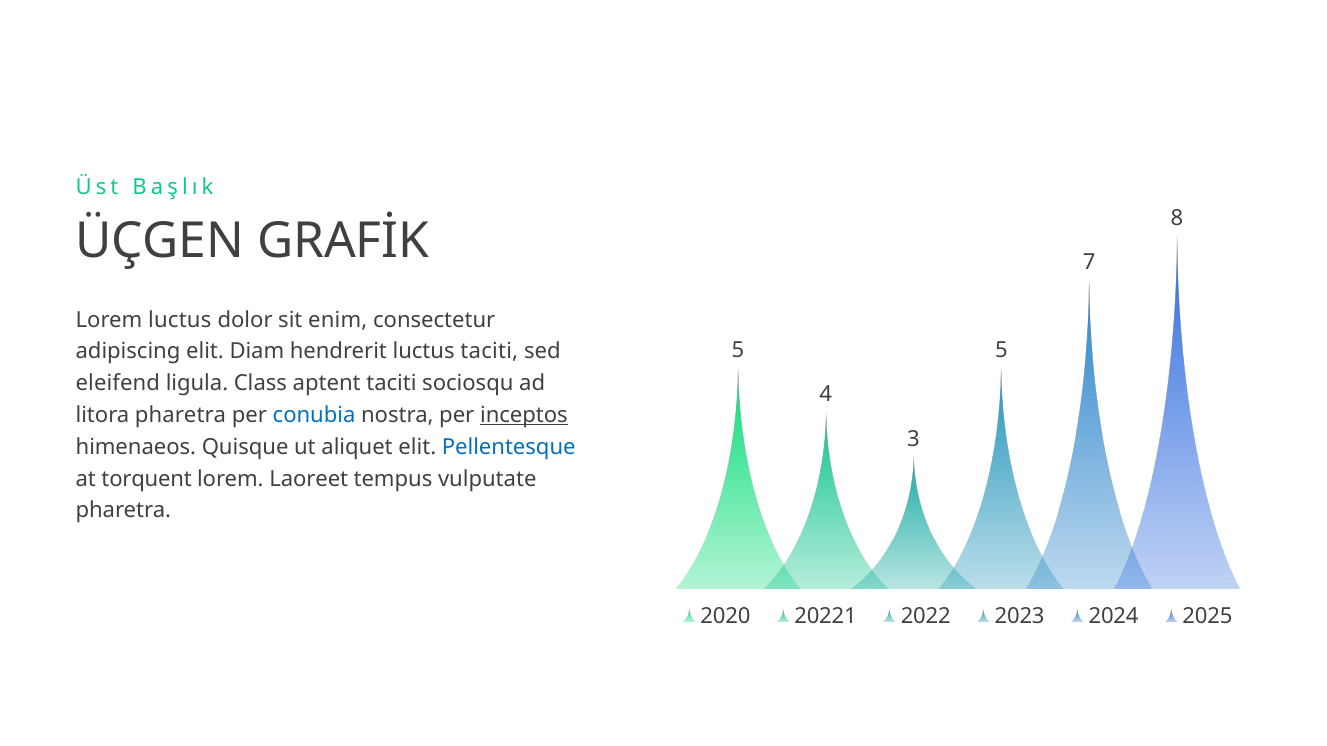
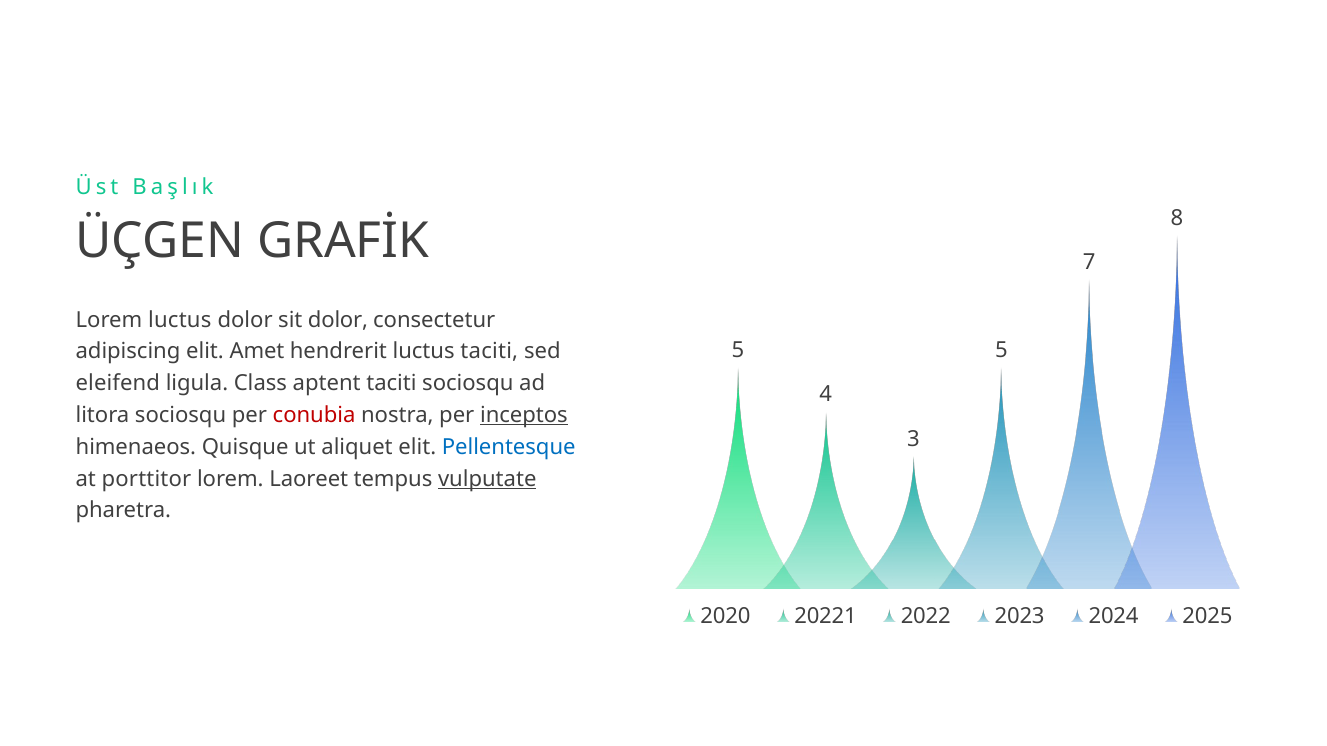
sit enim: enim -> dolor
Diam: Diam -> Amet
litora pharetra: pharetra -> sociosqu
conubia colour: blue -> red
torquent: torquent -> porttitor
vulputate underline: none -> present
